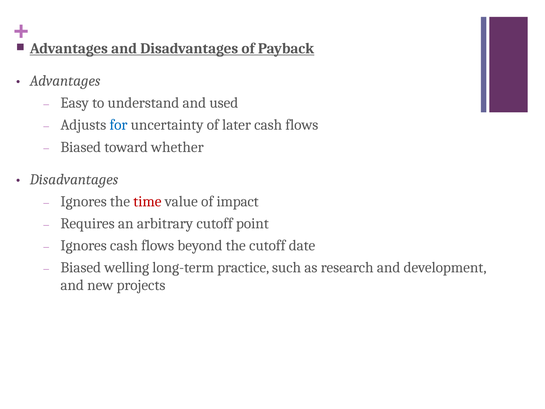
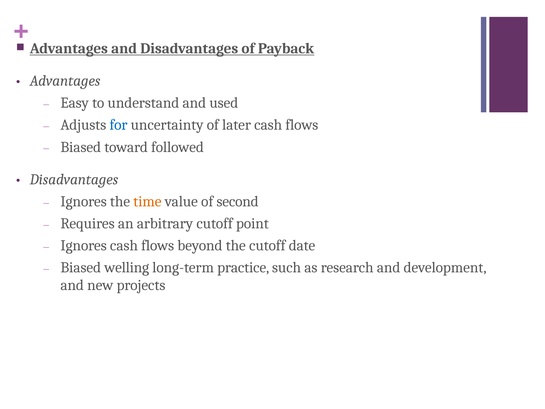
whether: whether -> followed
time colour: red -> orange
impact: impact -> second
